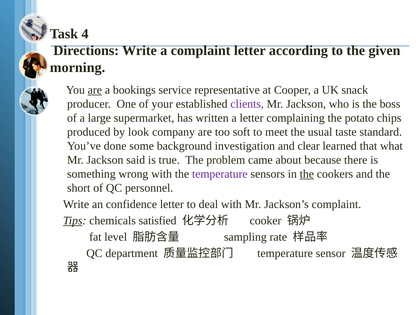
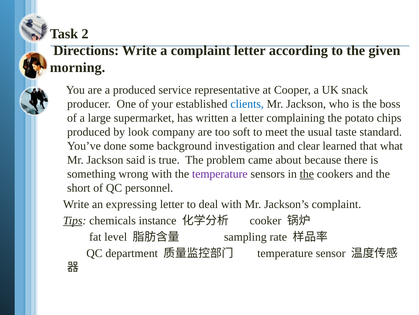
4: 4 -> 2
are at (95, 90) underline: present -> none
a bookings: bookings -> produced
clients colour: purple -> blue
confidence: confidence -> expressing
satisfied: satisfied -> instance
